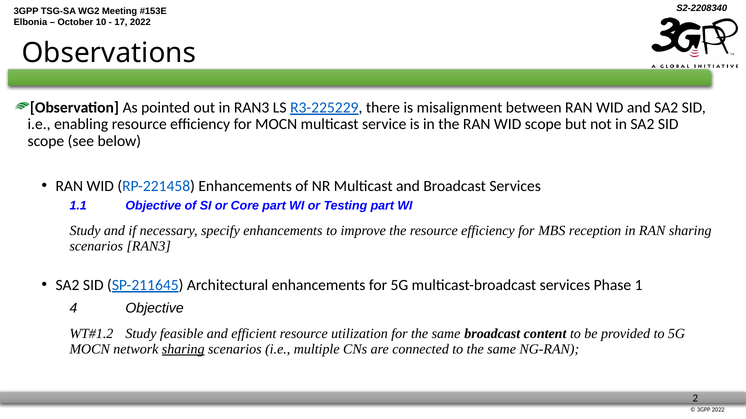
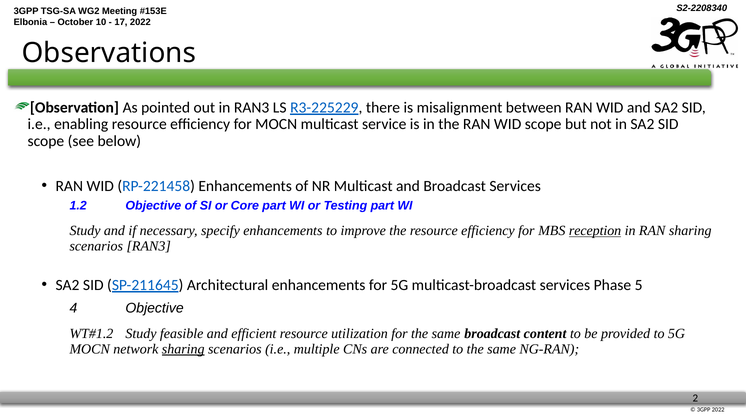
1.1: 1.1 -> 1.2
reception underline: none -> present
1: 1 -> 5
